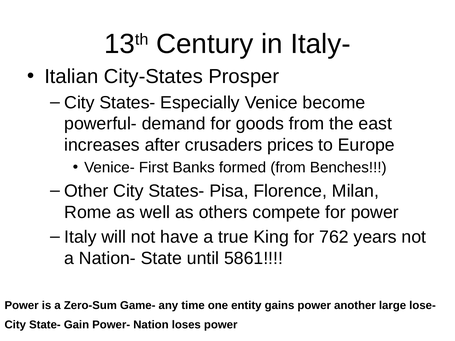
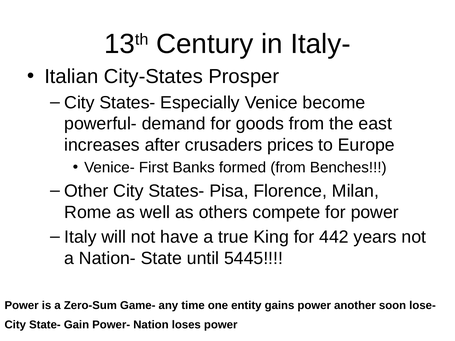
762: 762 -> 442
5861: 5861 -> 5445
large: large -> soon
